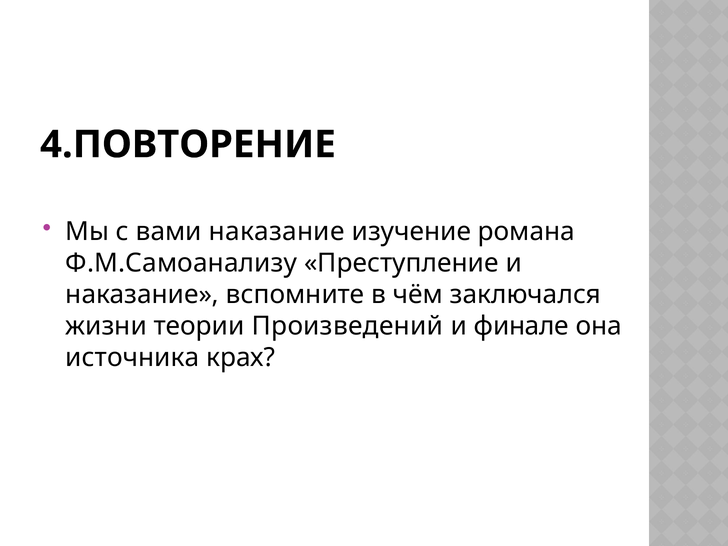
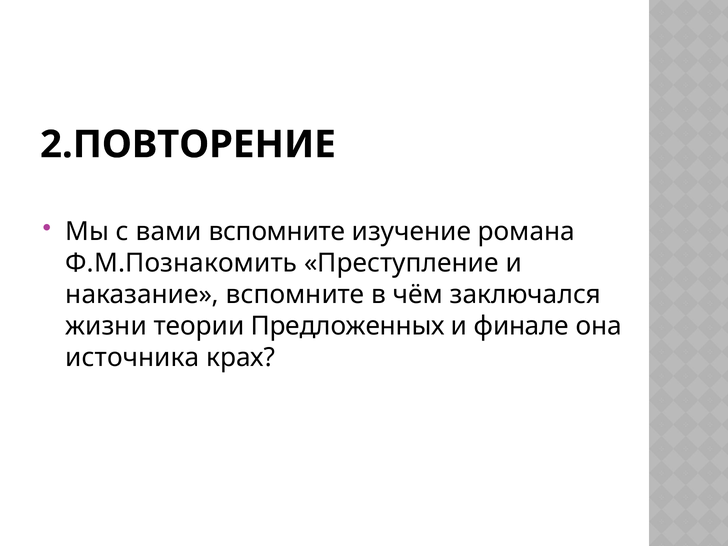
4.ПОВТОРЕНИЕ: 4.ПОВТОРЕНИЕ -> 2.ПОВТОРЕНИЕ
вами наказание: наказание -> вспомните
Ф.М.Самоанализу: Ф.М.Самоанализу -> Ф.М.Познакомить
Произведений: Произведений -> Предложенных
